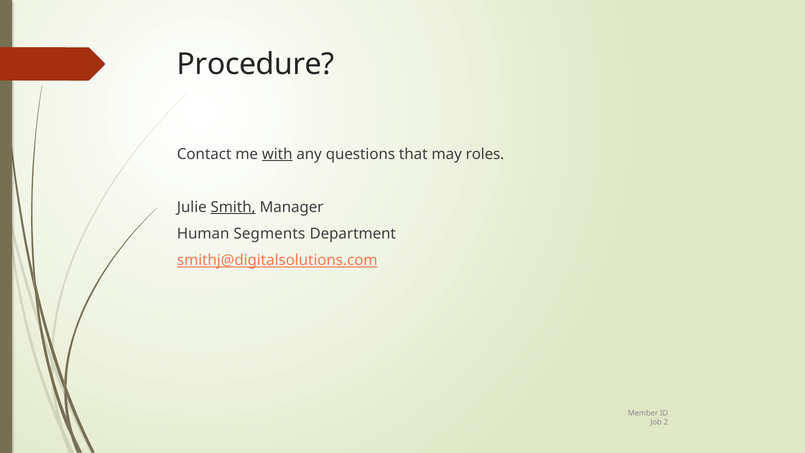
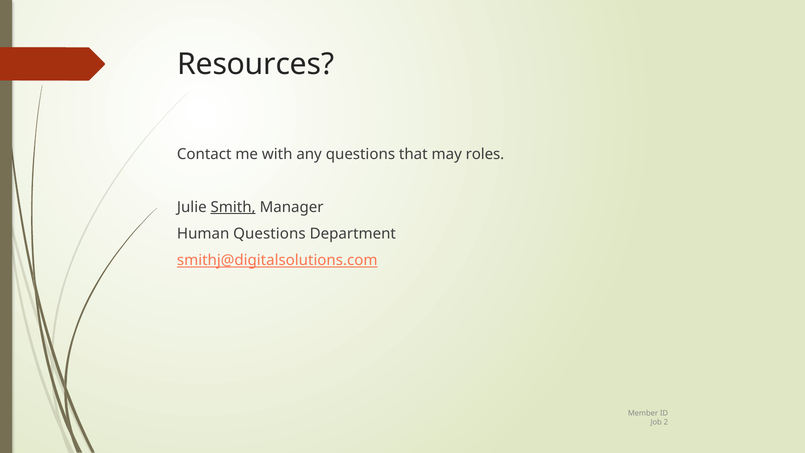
Procedure: Procedure -> Resources
with underline: present -> none
Human Segments: Segments -> Questions
